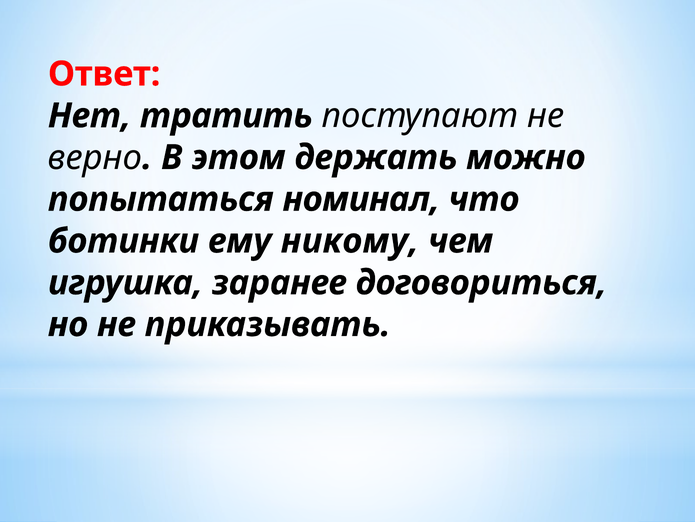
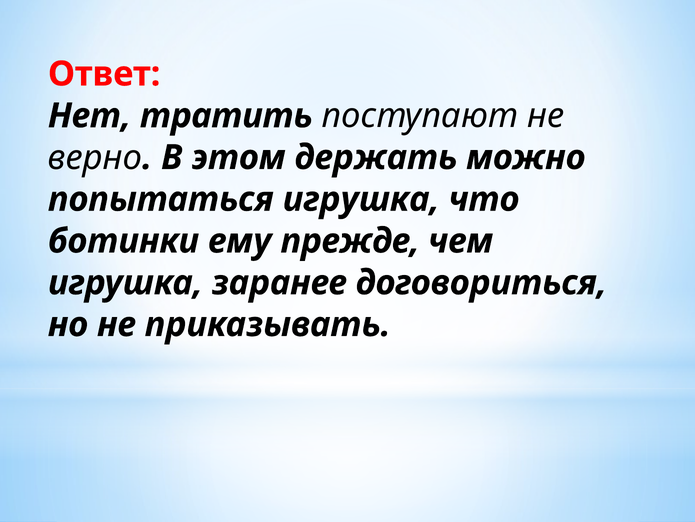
попытаться номинал: номинал -> игрушка
никому: никому -> прежде
